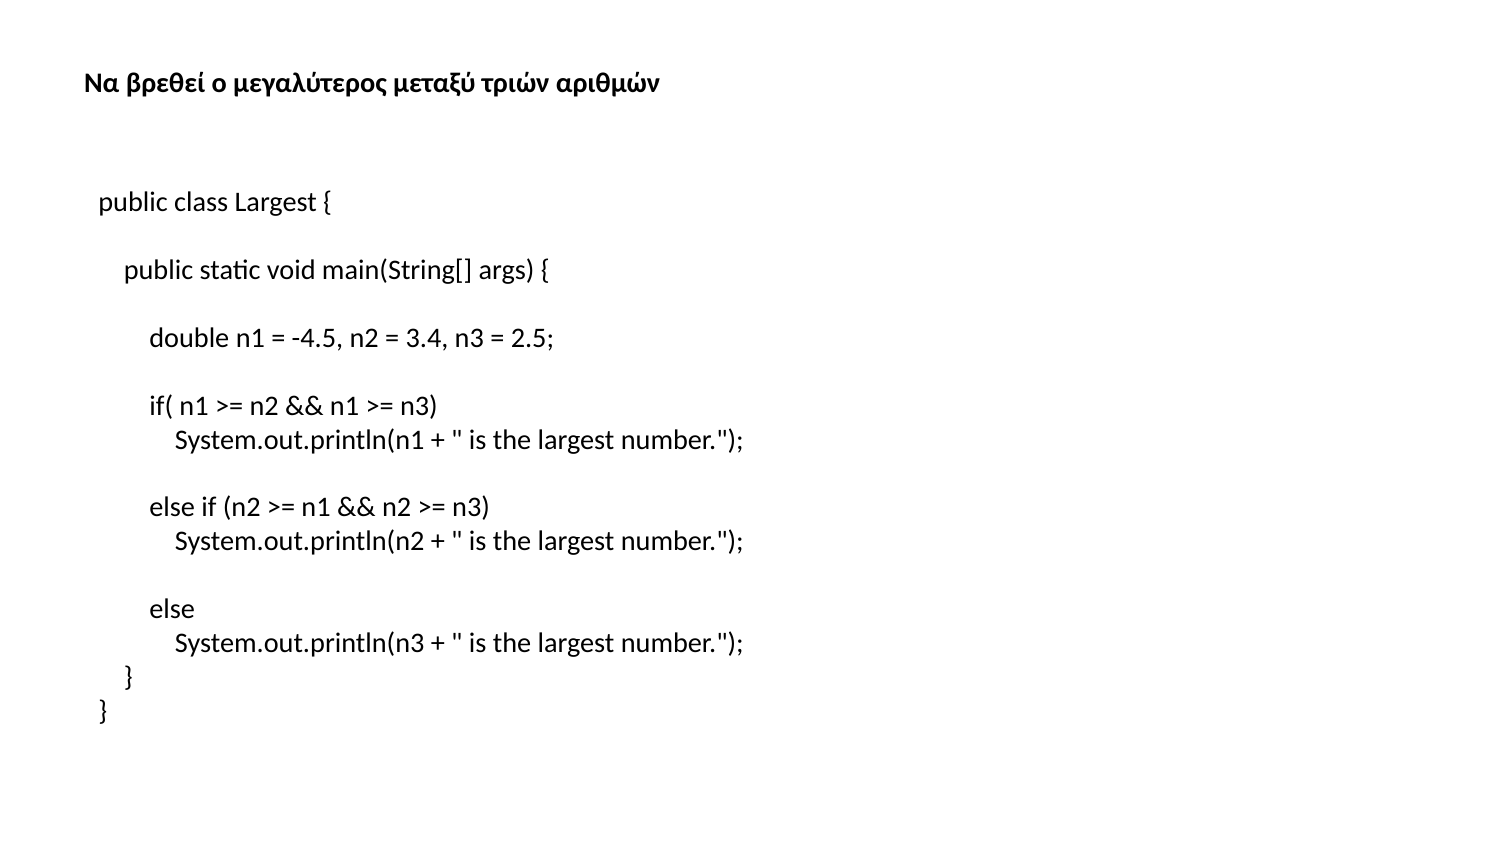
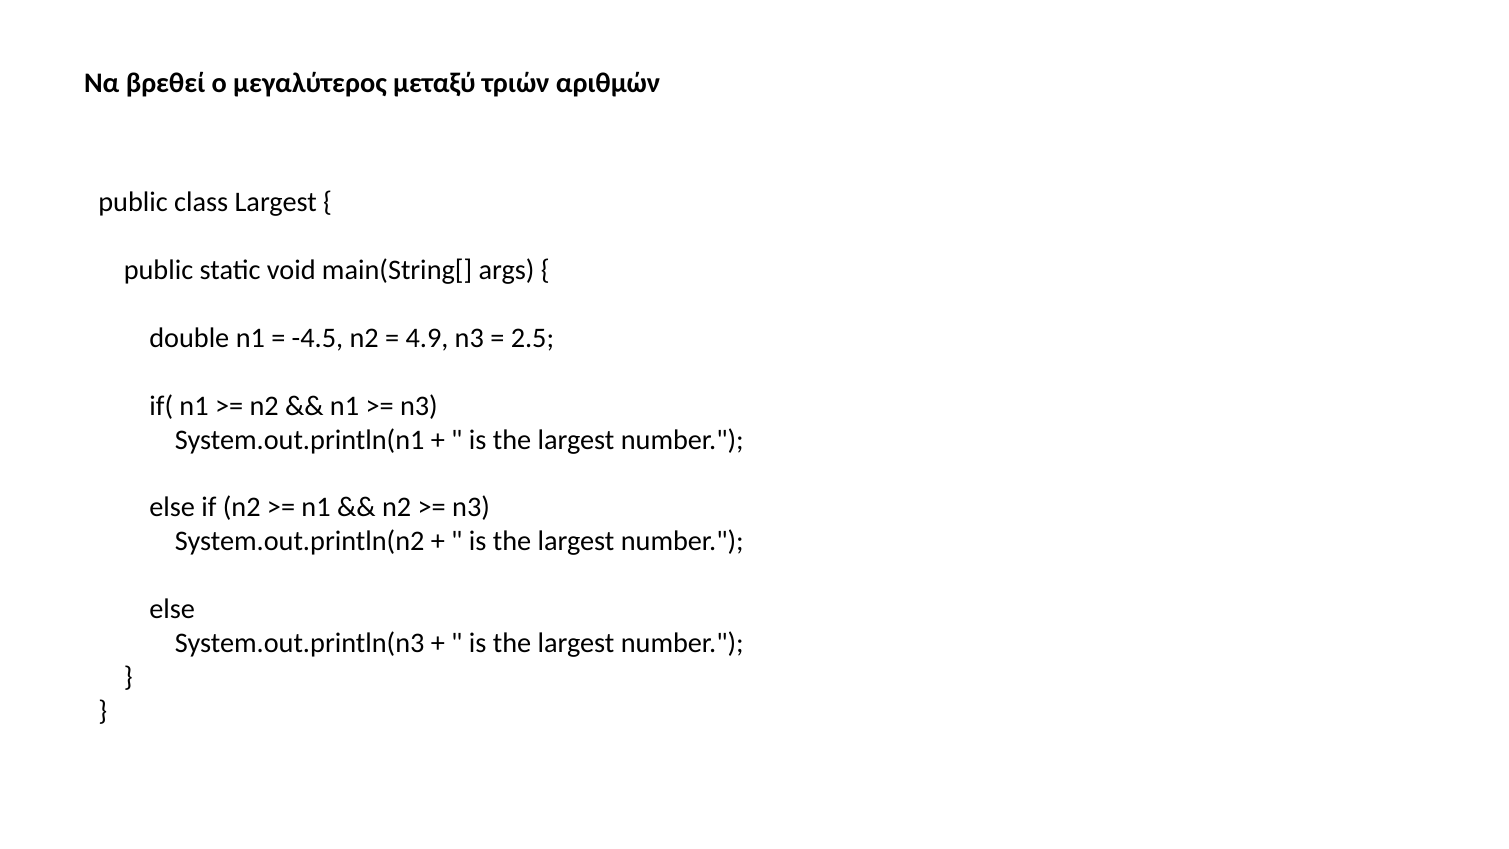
3.4: 3.4 -> 4.9
